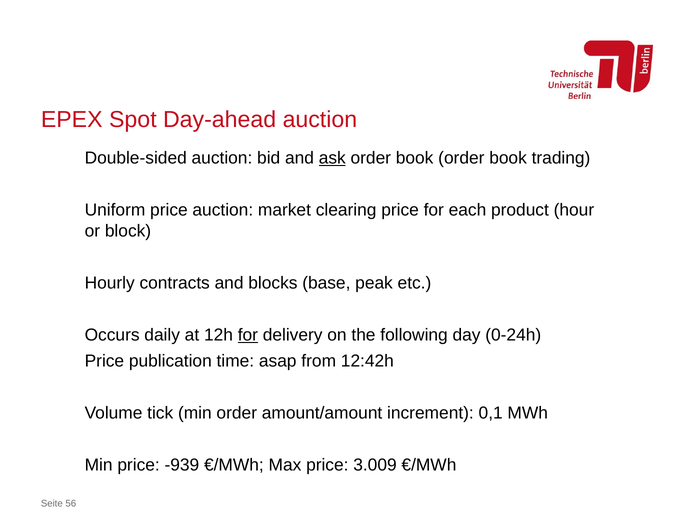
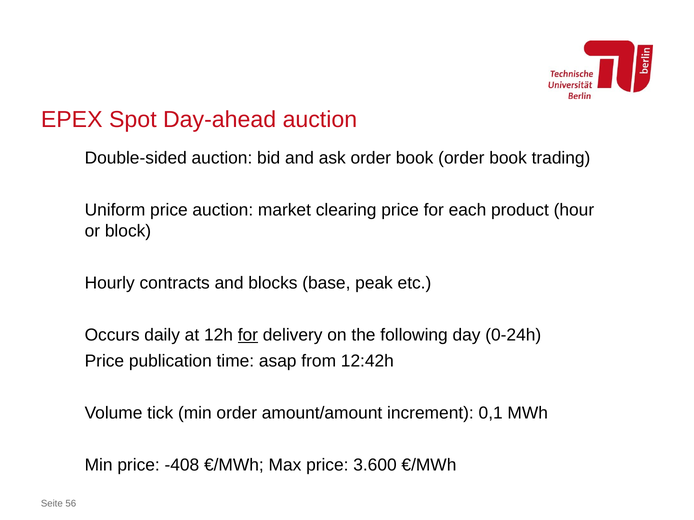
ask underline: present -> none
-939: -939 -> -408
3.009: 3.009 -> 3.600
